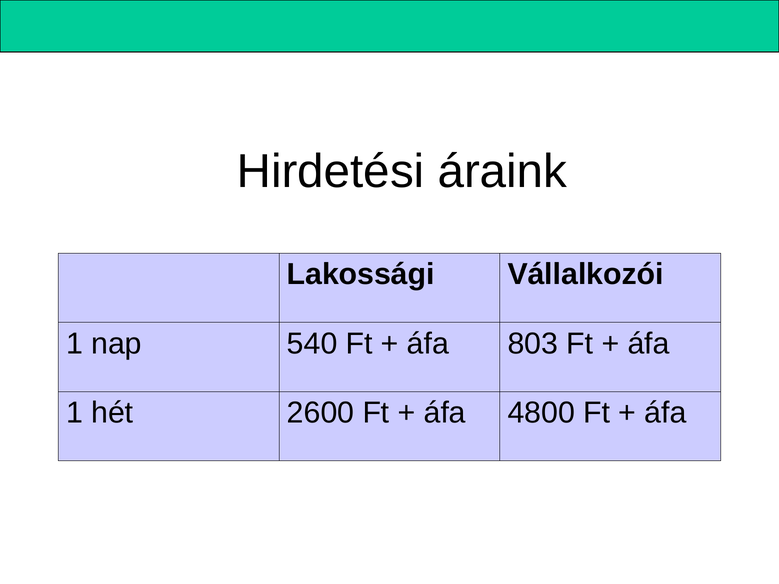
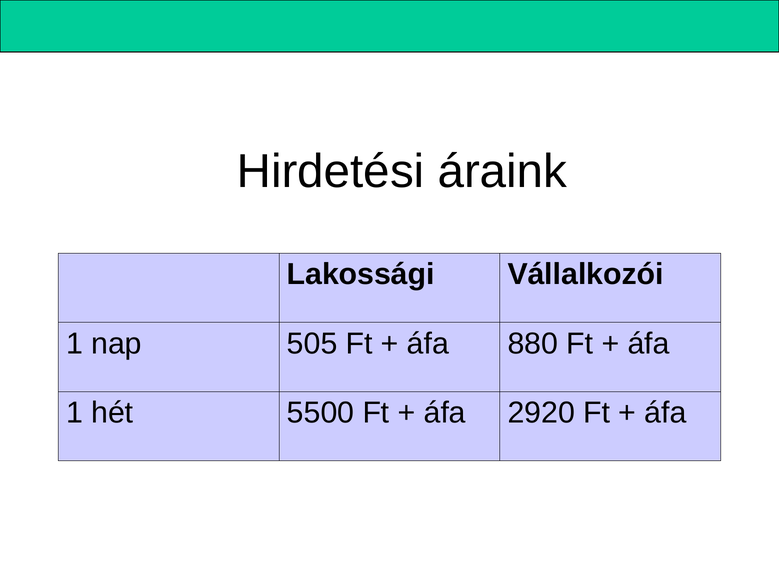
540: 540 -> 505
803: 803 -> 880
2600: 2600 -> 5500
4800: 4800 -> 2920
